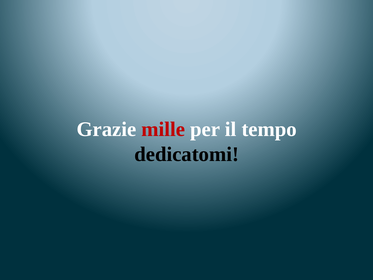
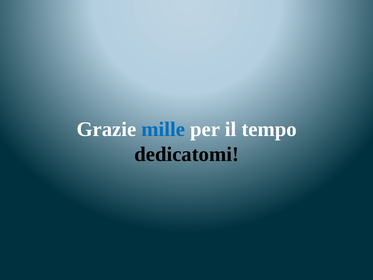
mille colour: red -> blue
